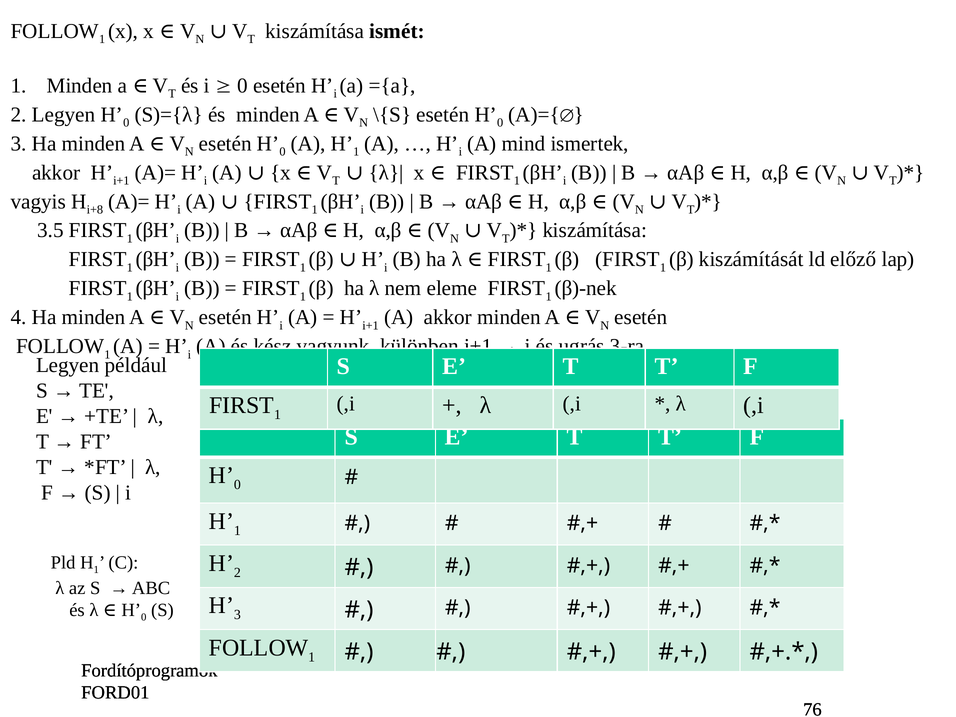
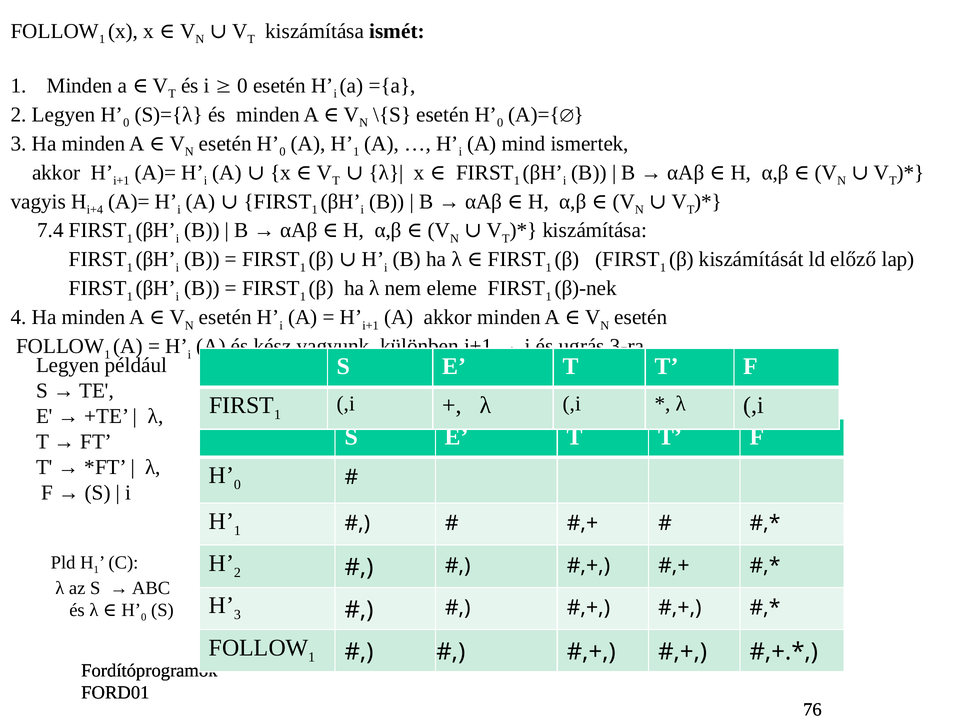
i+8: i+8 -> i+4
3.5: 3.5 -> 7.4
